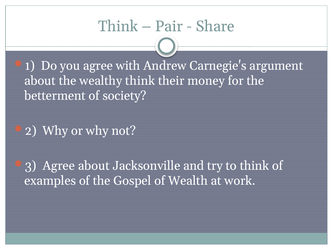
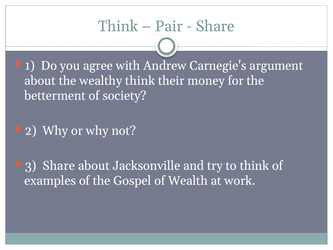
3 Agree: Agree -> Share
